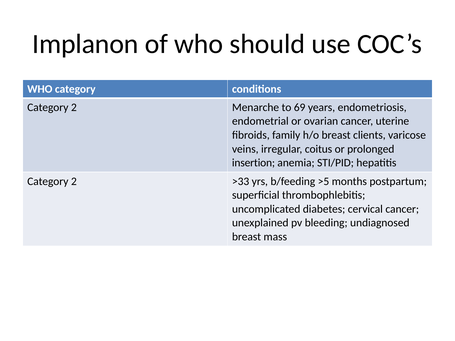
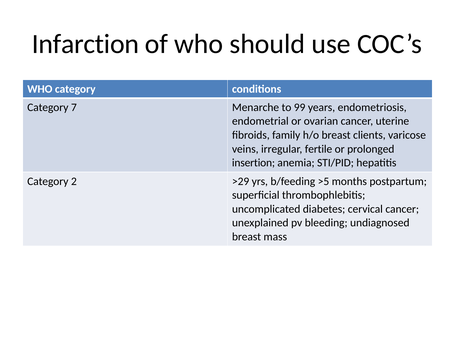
Implanon: Implanon -> Infarction
2 at (74, 107): 2 -> 7
69: 69 -> 99
coitus: coitus -> fertile
>33: >33 -> >29
